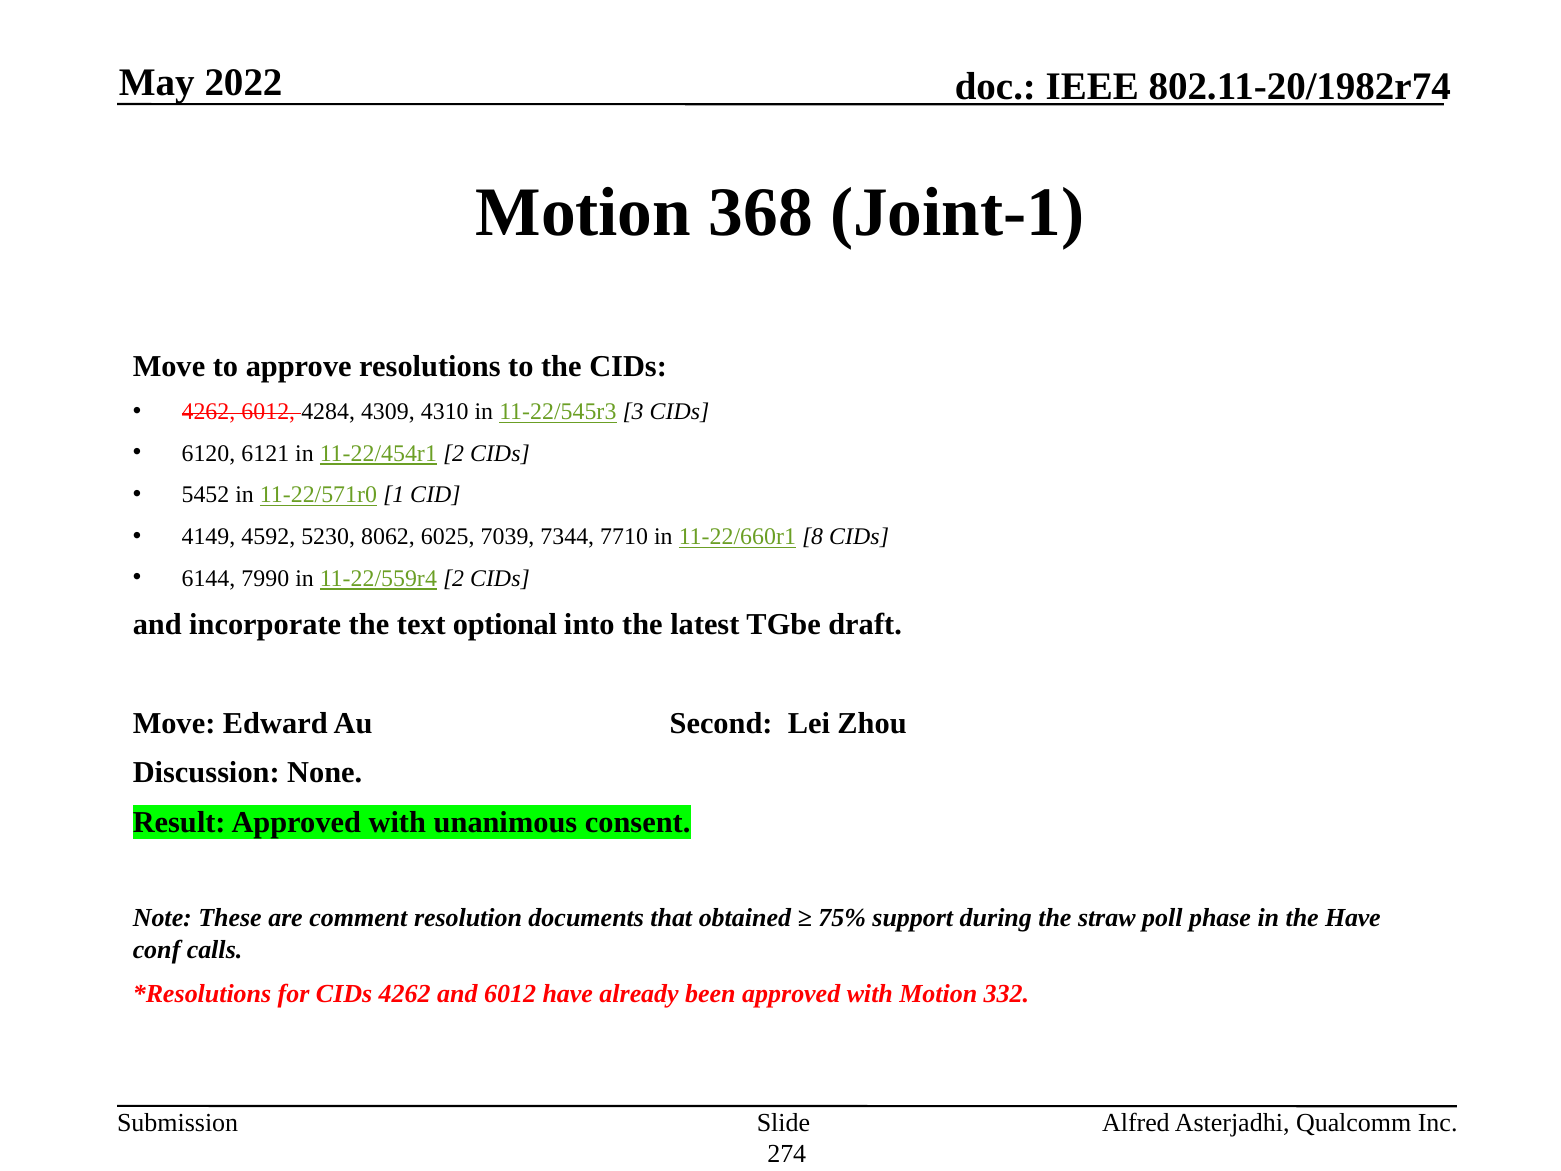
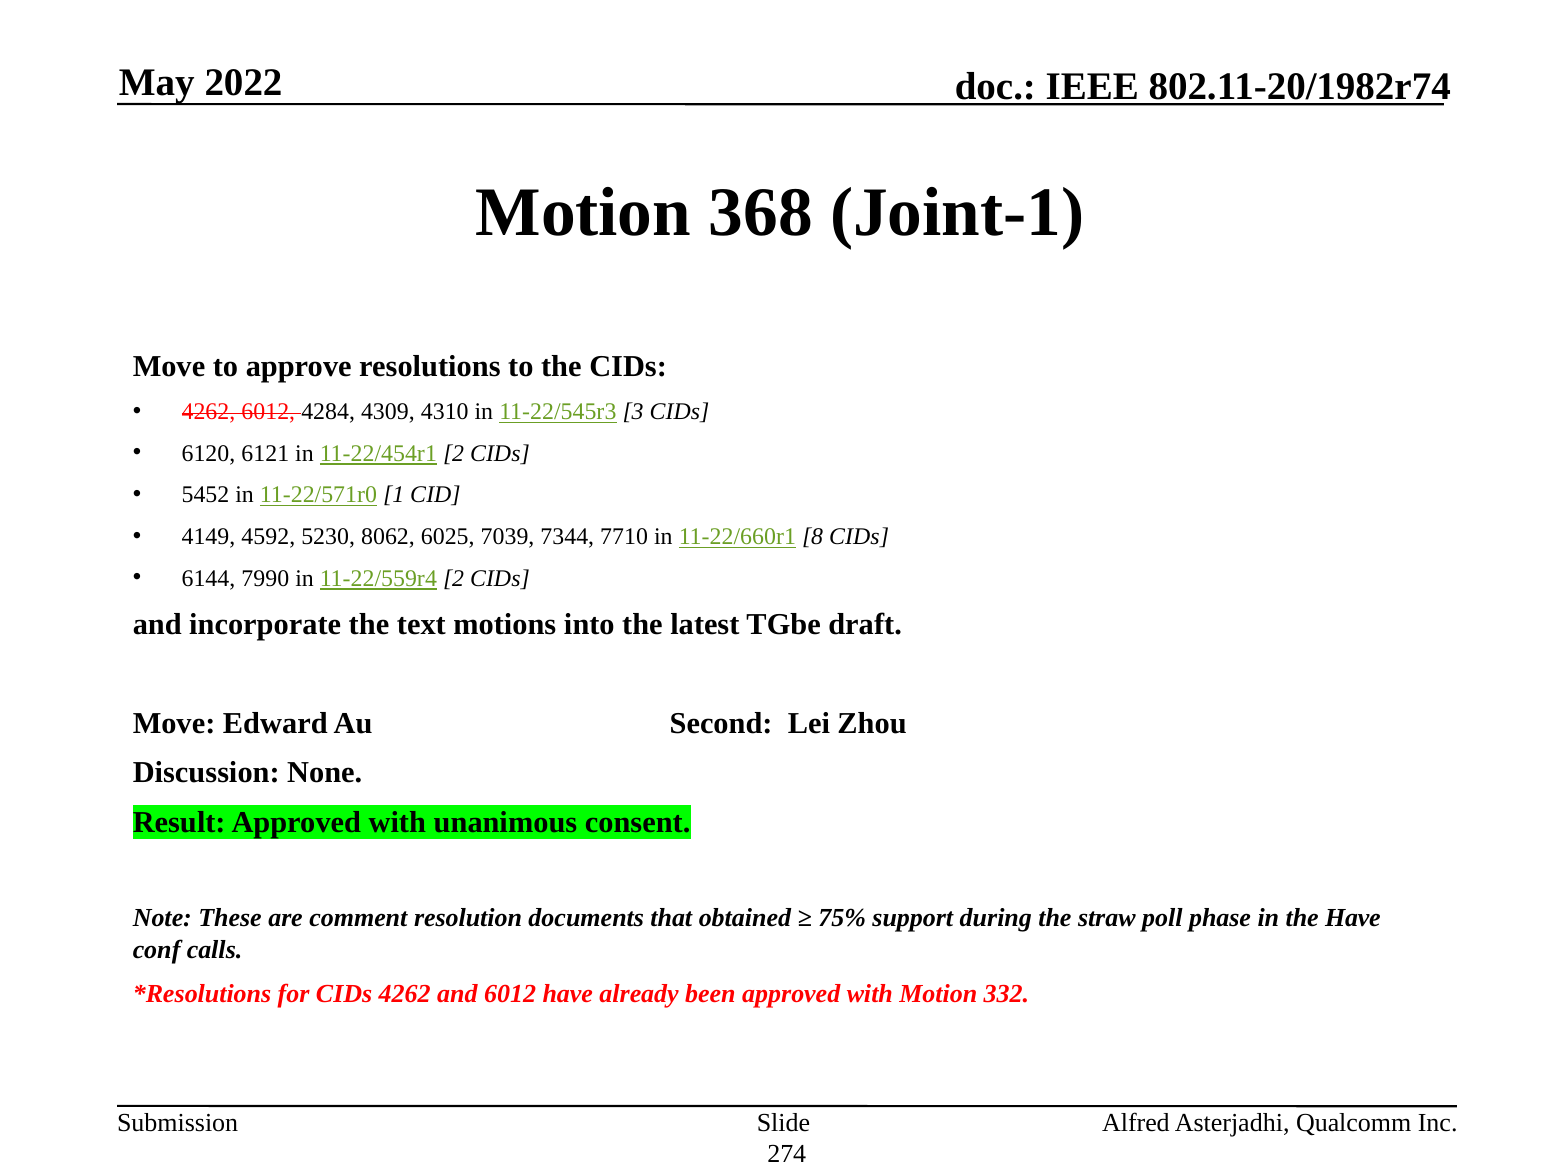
optional: optional -> motions
